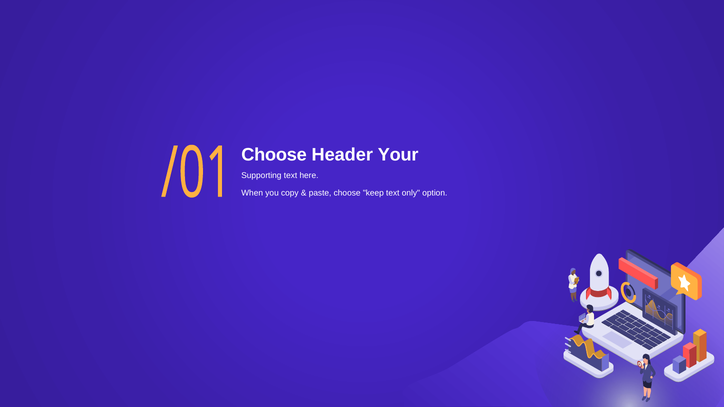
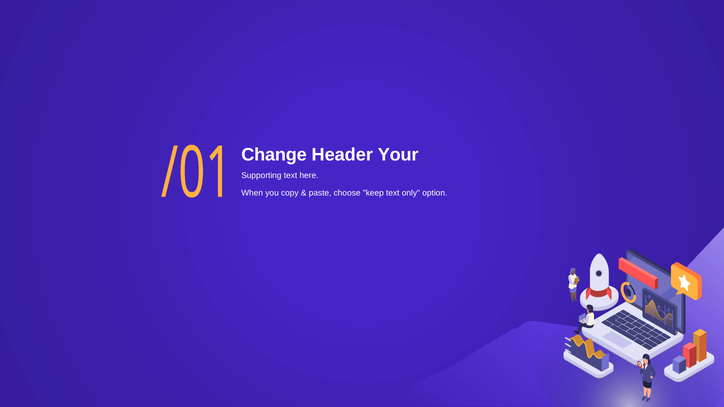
Choose at (274, 155): Choose -> Change
